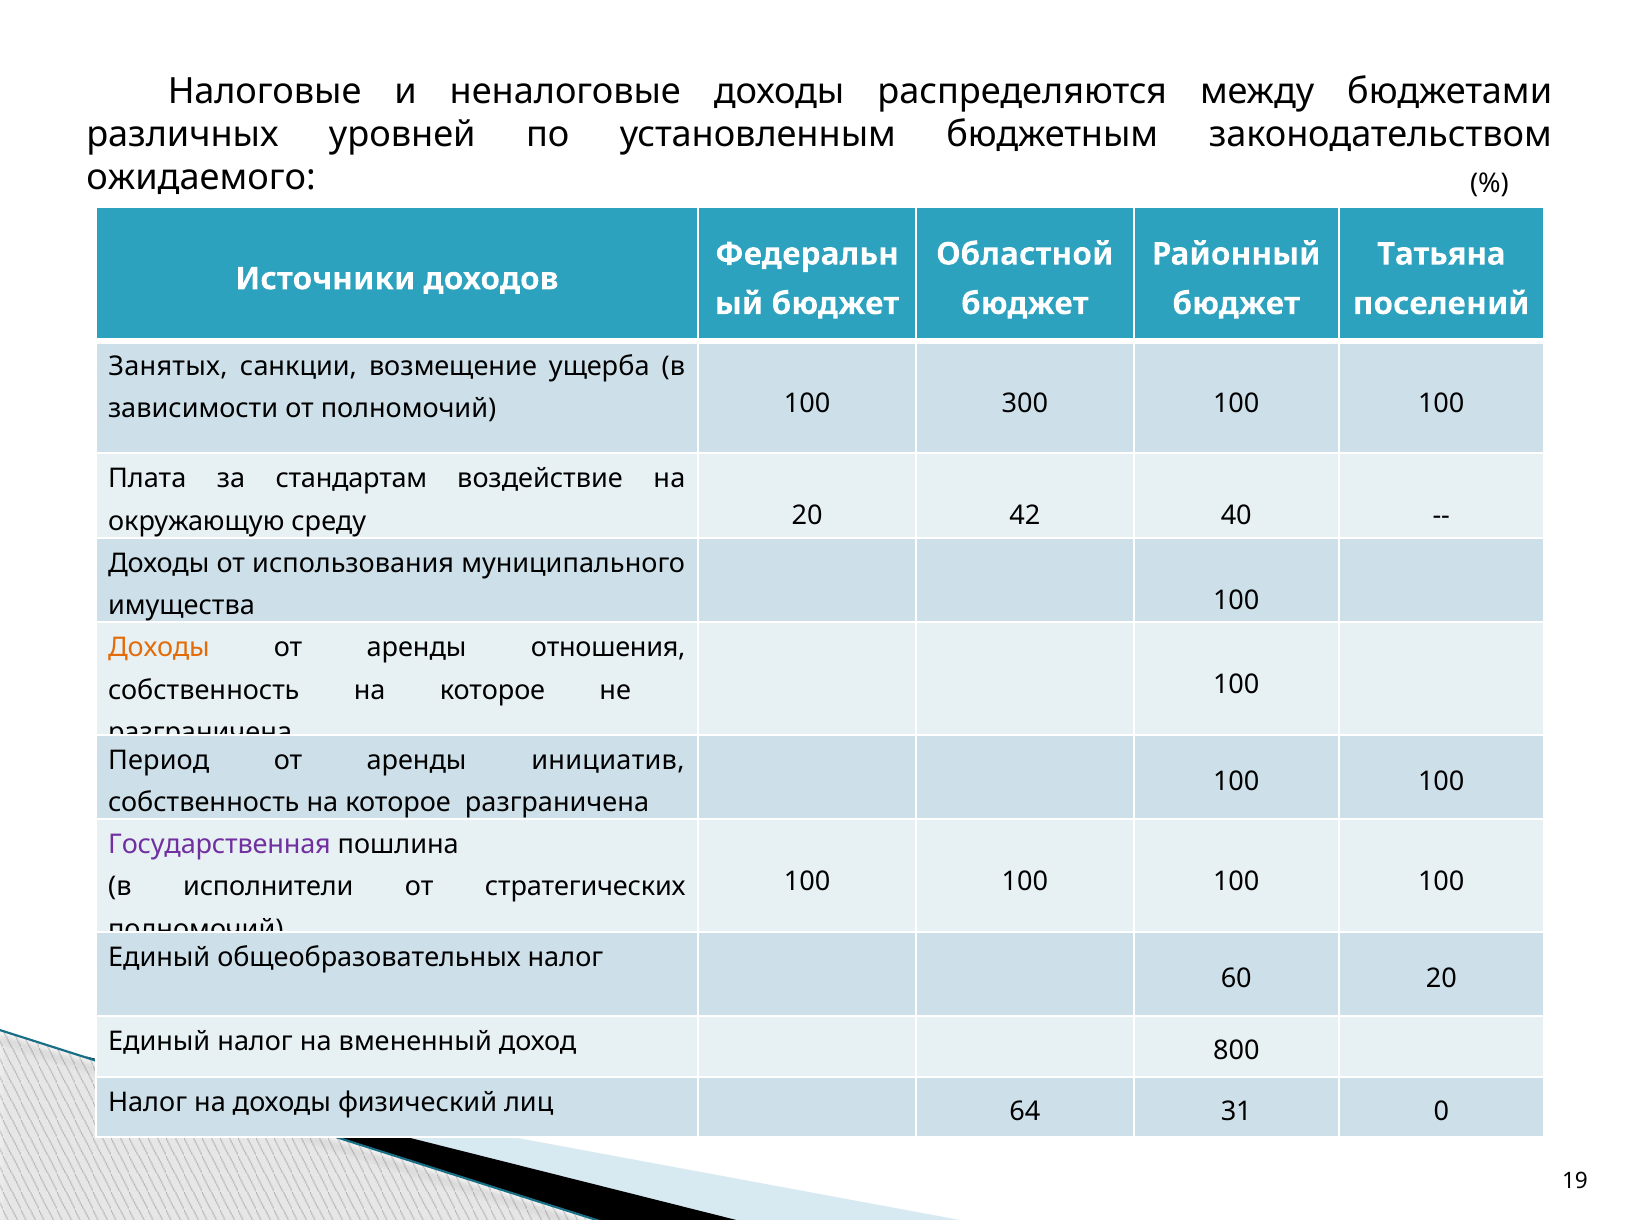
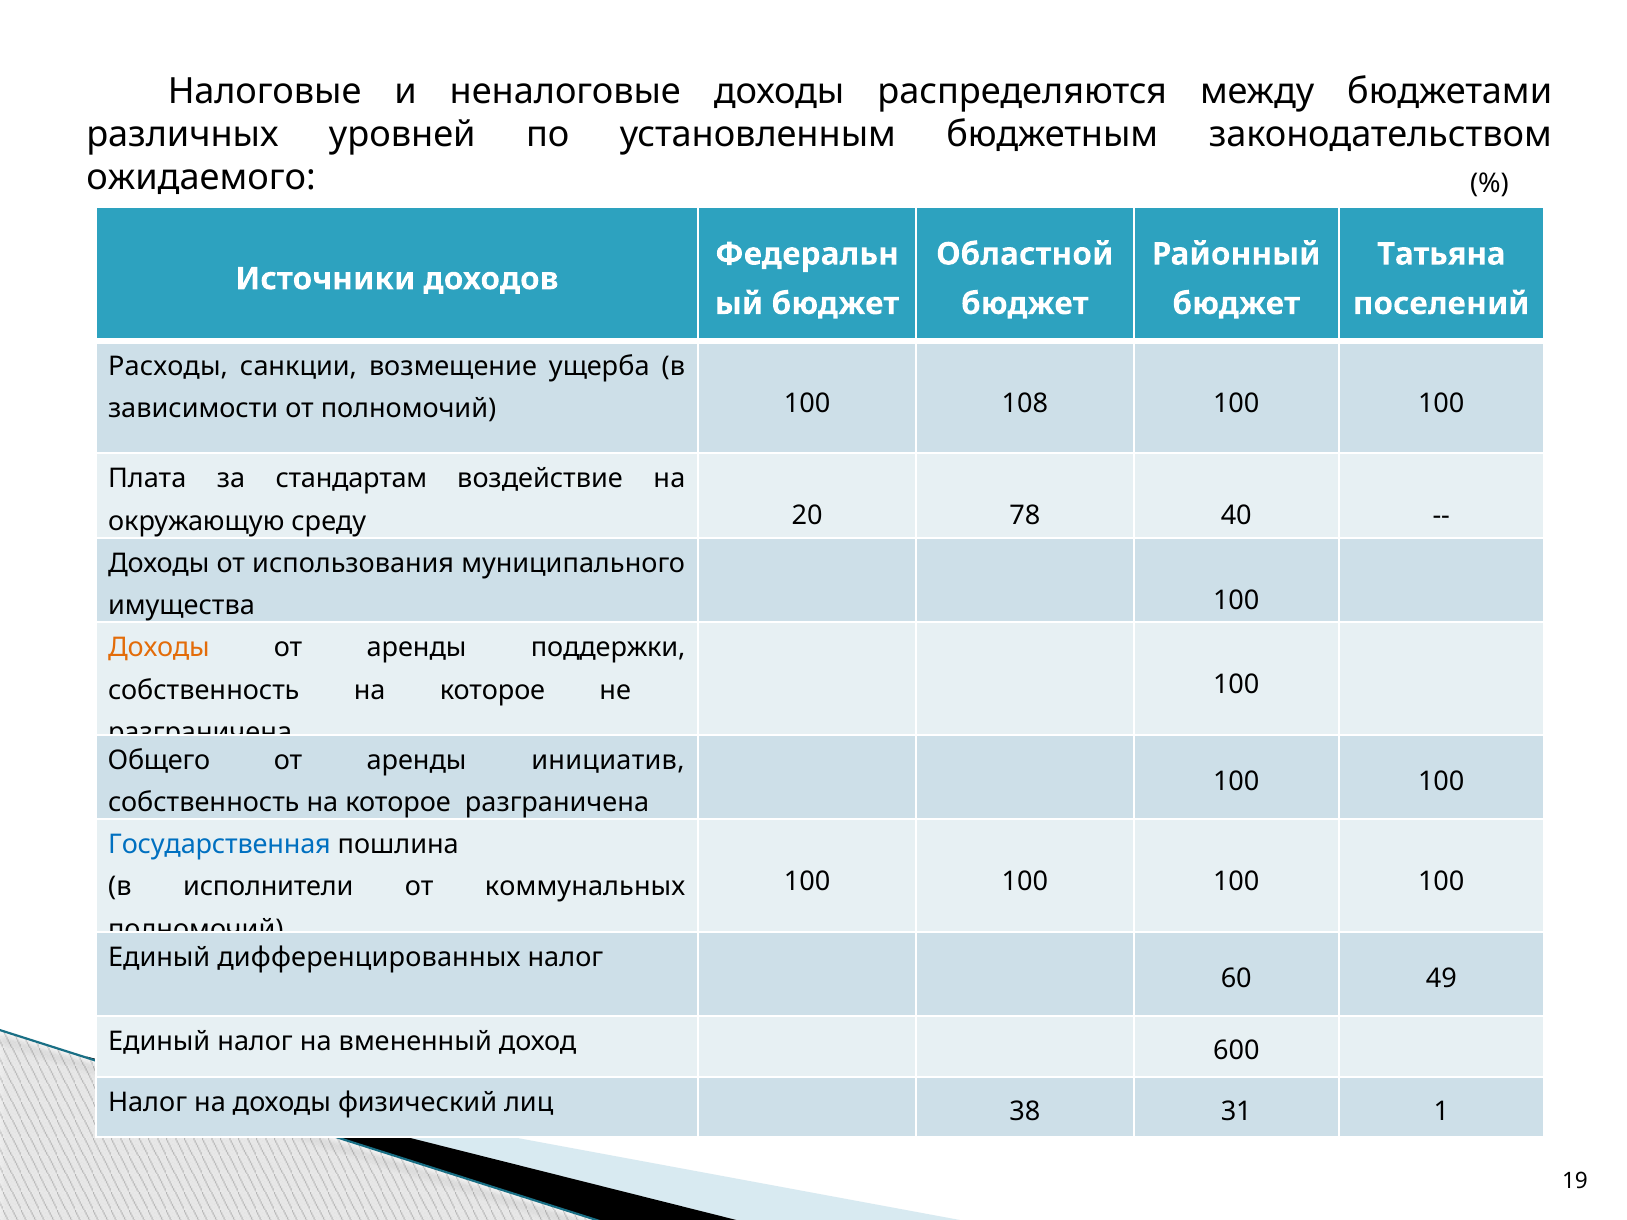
Занятых: Занятых -> Расходы
300: 300 -> 108
42: 42 -> 78
отношения: отношения -> поддержки
Период: Период -> Общего
Государственная colour: purple -> blue
стратегических: стратегических -> коммунальных
общеобразовательных: общеобразовательных -> дифференцированных
60 20: 20 -> 49
800: 800 -> 600
64: 64 -> 38
0: 0 -> 1
